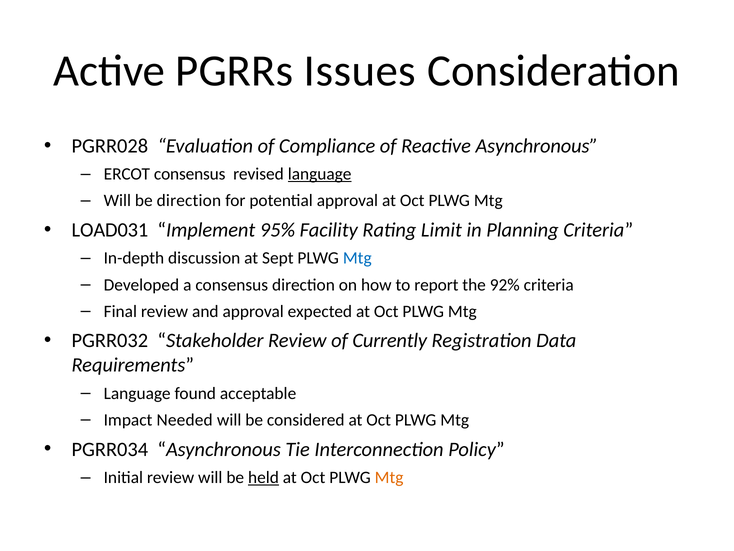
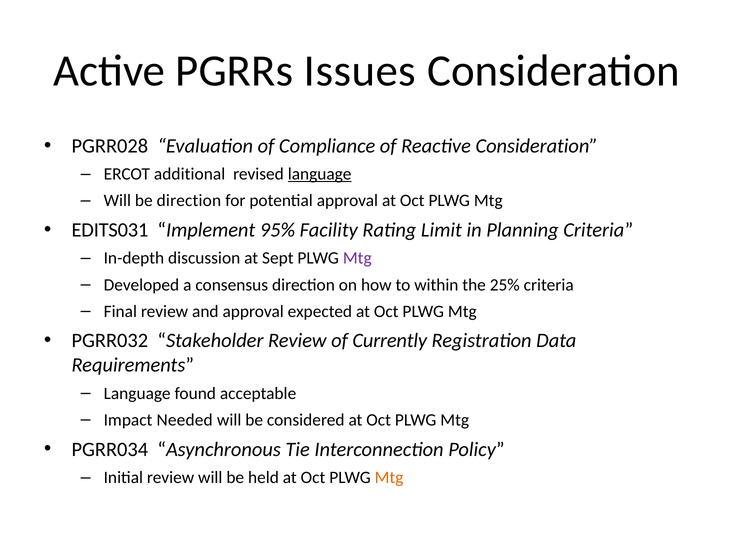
Reactive Asynchronous: Asynchronous -> Consideration
ERCOT consensus: consensus -> additional
LOAD031: LOAD031 -> EDITS031
Mtg at (357, 258) colour: blue -> purple
report: report -> within
92%: 92% -> 25%
held underline: present -> none
